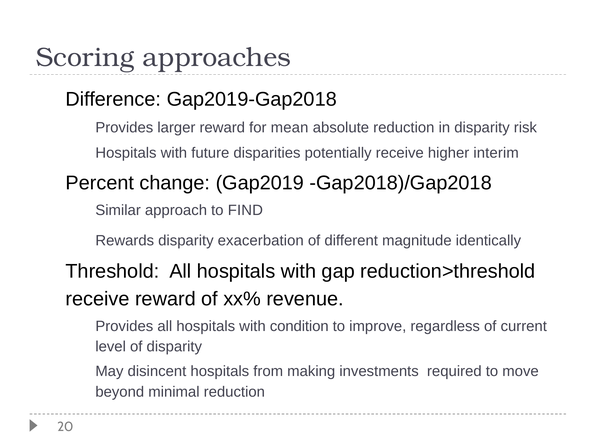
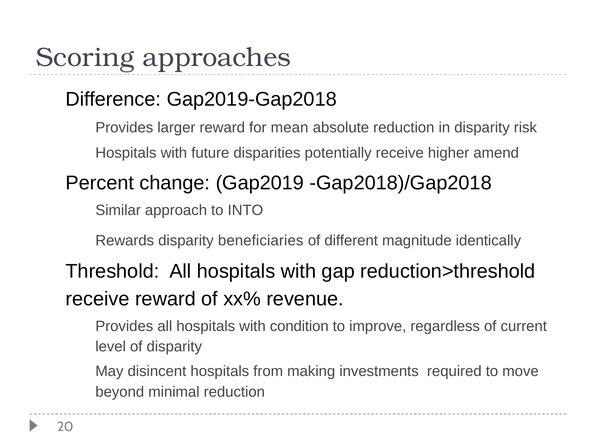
interim: interim -> amend
FIND: FIND -> INTO
exacerbation: exacerbation -> beneficiaries
